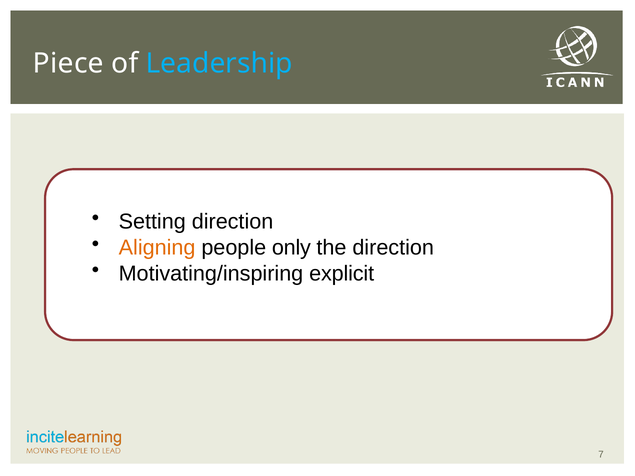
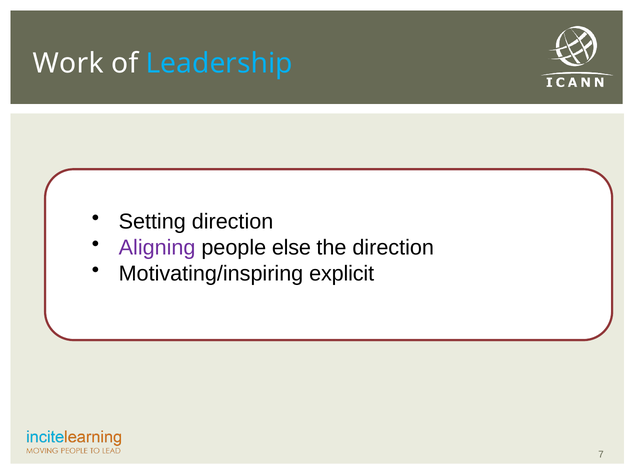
Piece: Piece -> Work
Aligning colour: orange -> purple
only: only -> else
